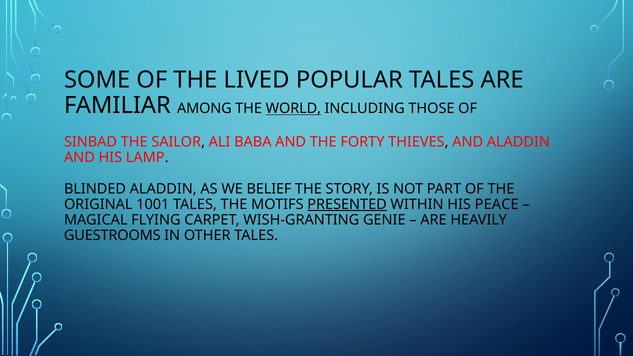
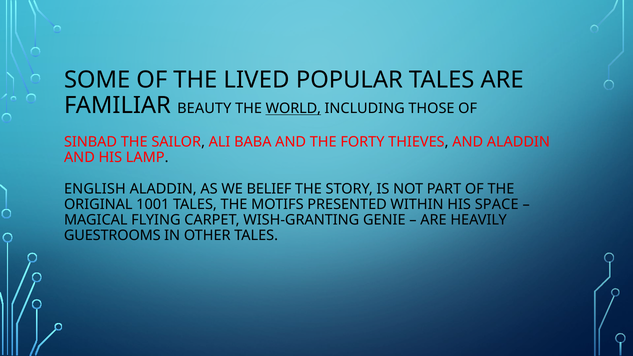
AMONG: AMONG -> BEAUTY
BLINDED: BLINDED -> ENGLISH
PRESENTED underline: present -> none
PEACE: PEACE -> SPACE
